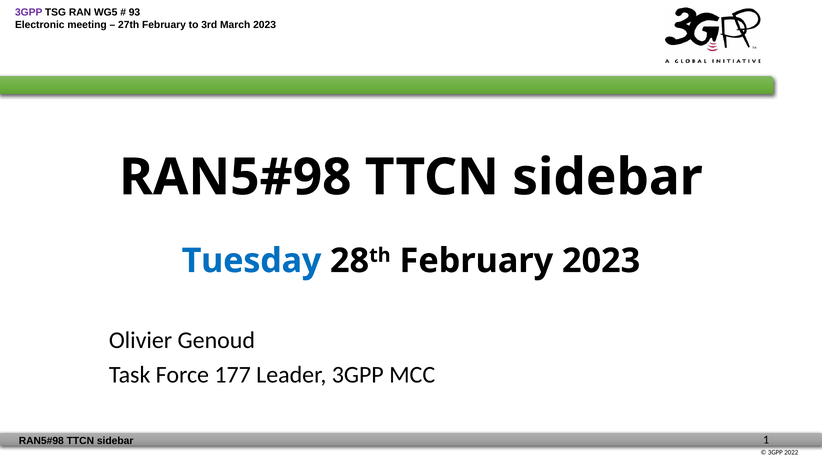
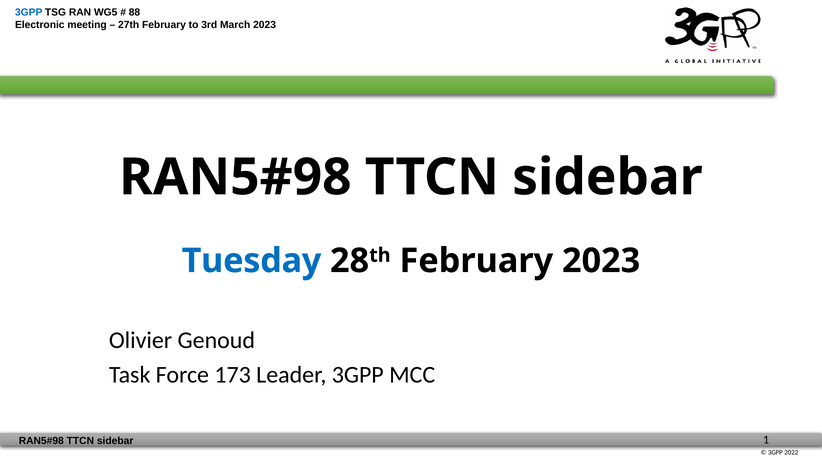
3GPP at (29, 12) colour: purple -> blue
93: 93 -> 88
177: 177 -> 173
